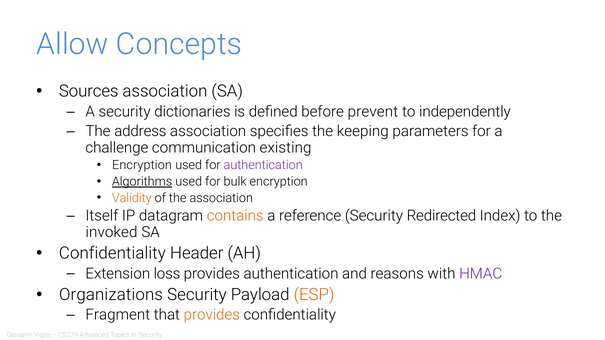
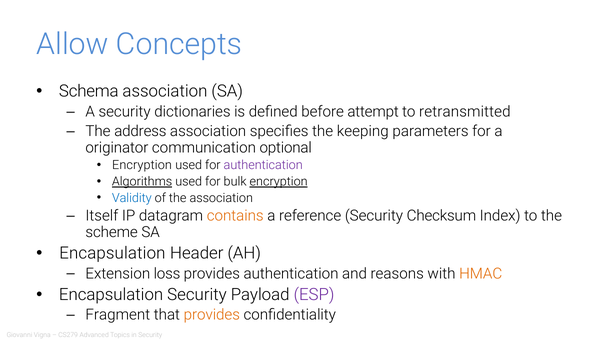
Sources: Sources -> Schema
prevent: prevent -> attempt
independently: independently -> retransmitted
challenge: challenge -> originator
existing: existing -> optional
encryption at (279, 182) underline: none -> present
Validity colour: orange -> blue
Redirected: Redirected -> Checksum
invoked: invoked -> scheme
Confidentiality at (112, 253): Confidentiality -> Encapsulation
HMAC colour: purple -> orange
Organizations at (111, 295): Organizations -> Encapsulation
ESP colour: orange -> purple
